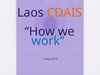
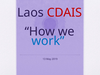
CDAIS colour: orange -> red
